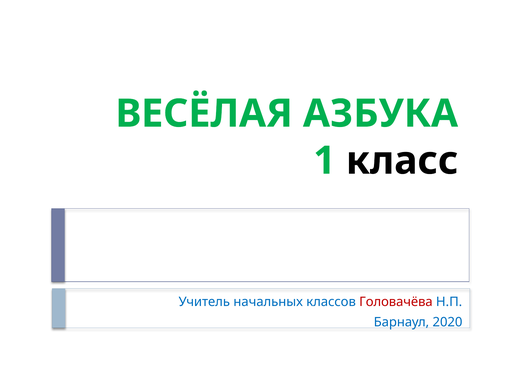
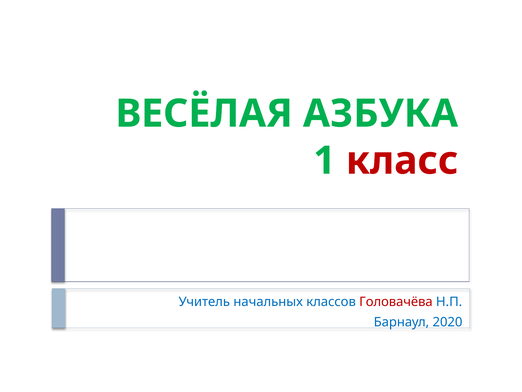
класс colour: black -> red
